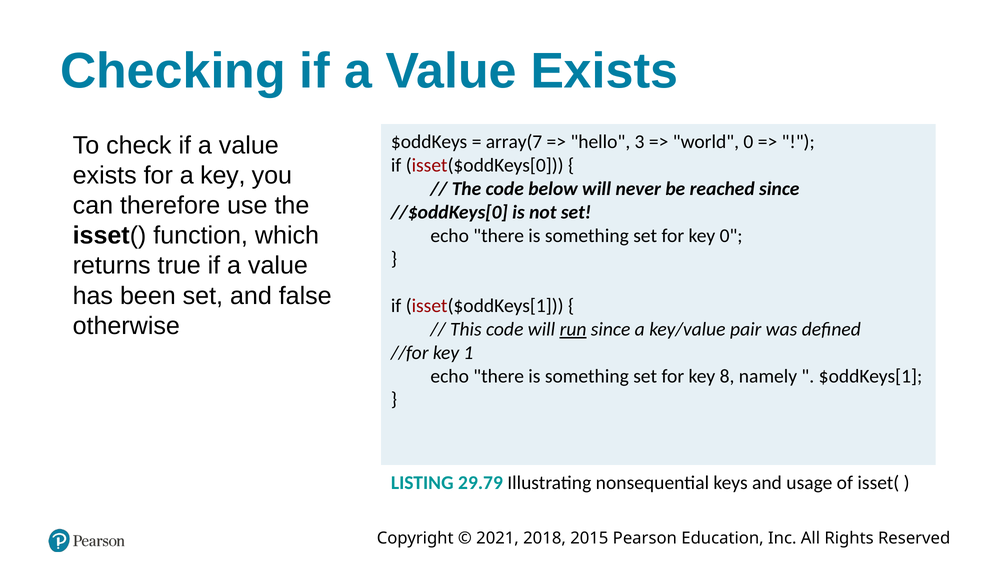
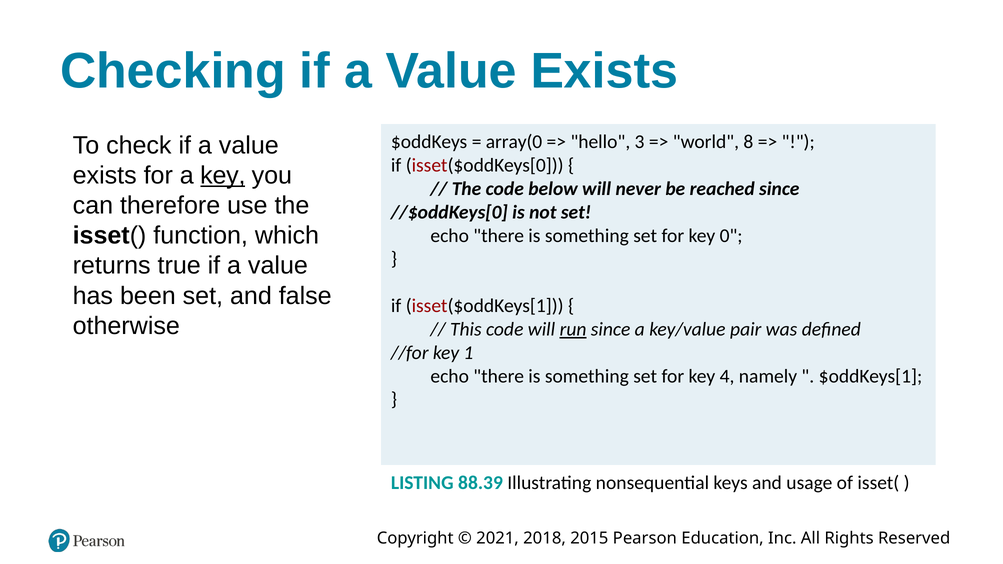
array(7: array(7 -> array(0
world 0: 0 -> 8
key at (223, 176) underline: none -> present
8: 8 -> 4
29.79: 29.79 -> 88.39
